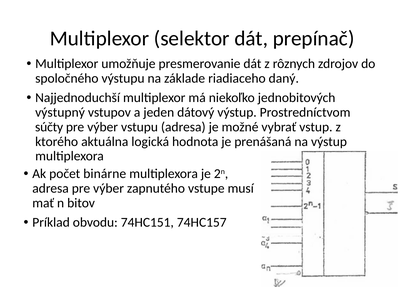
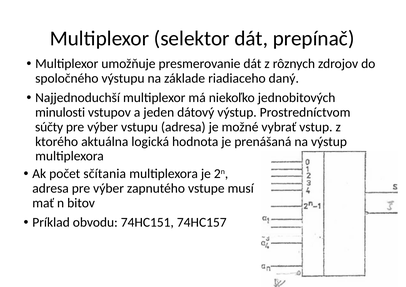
výstupný: výstupný -> minulosti
binárne: binárne -> sčítania
